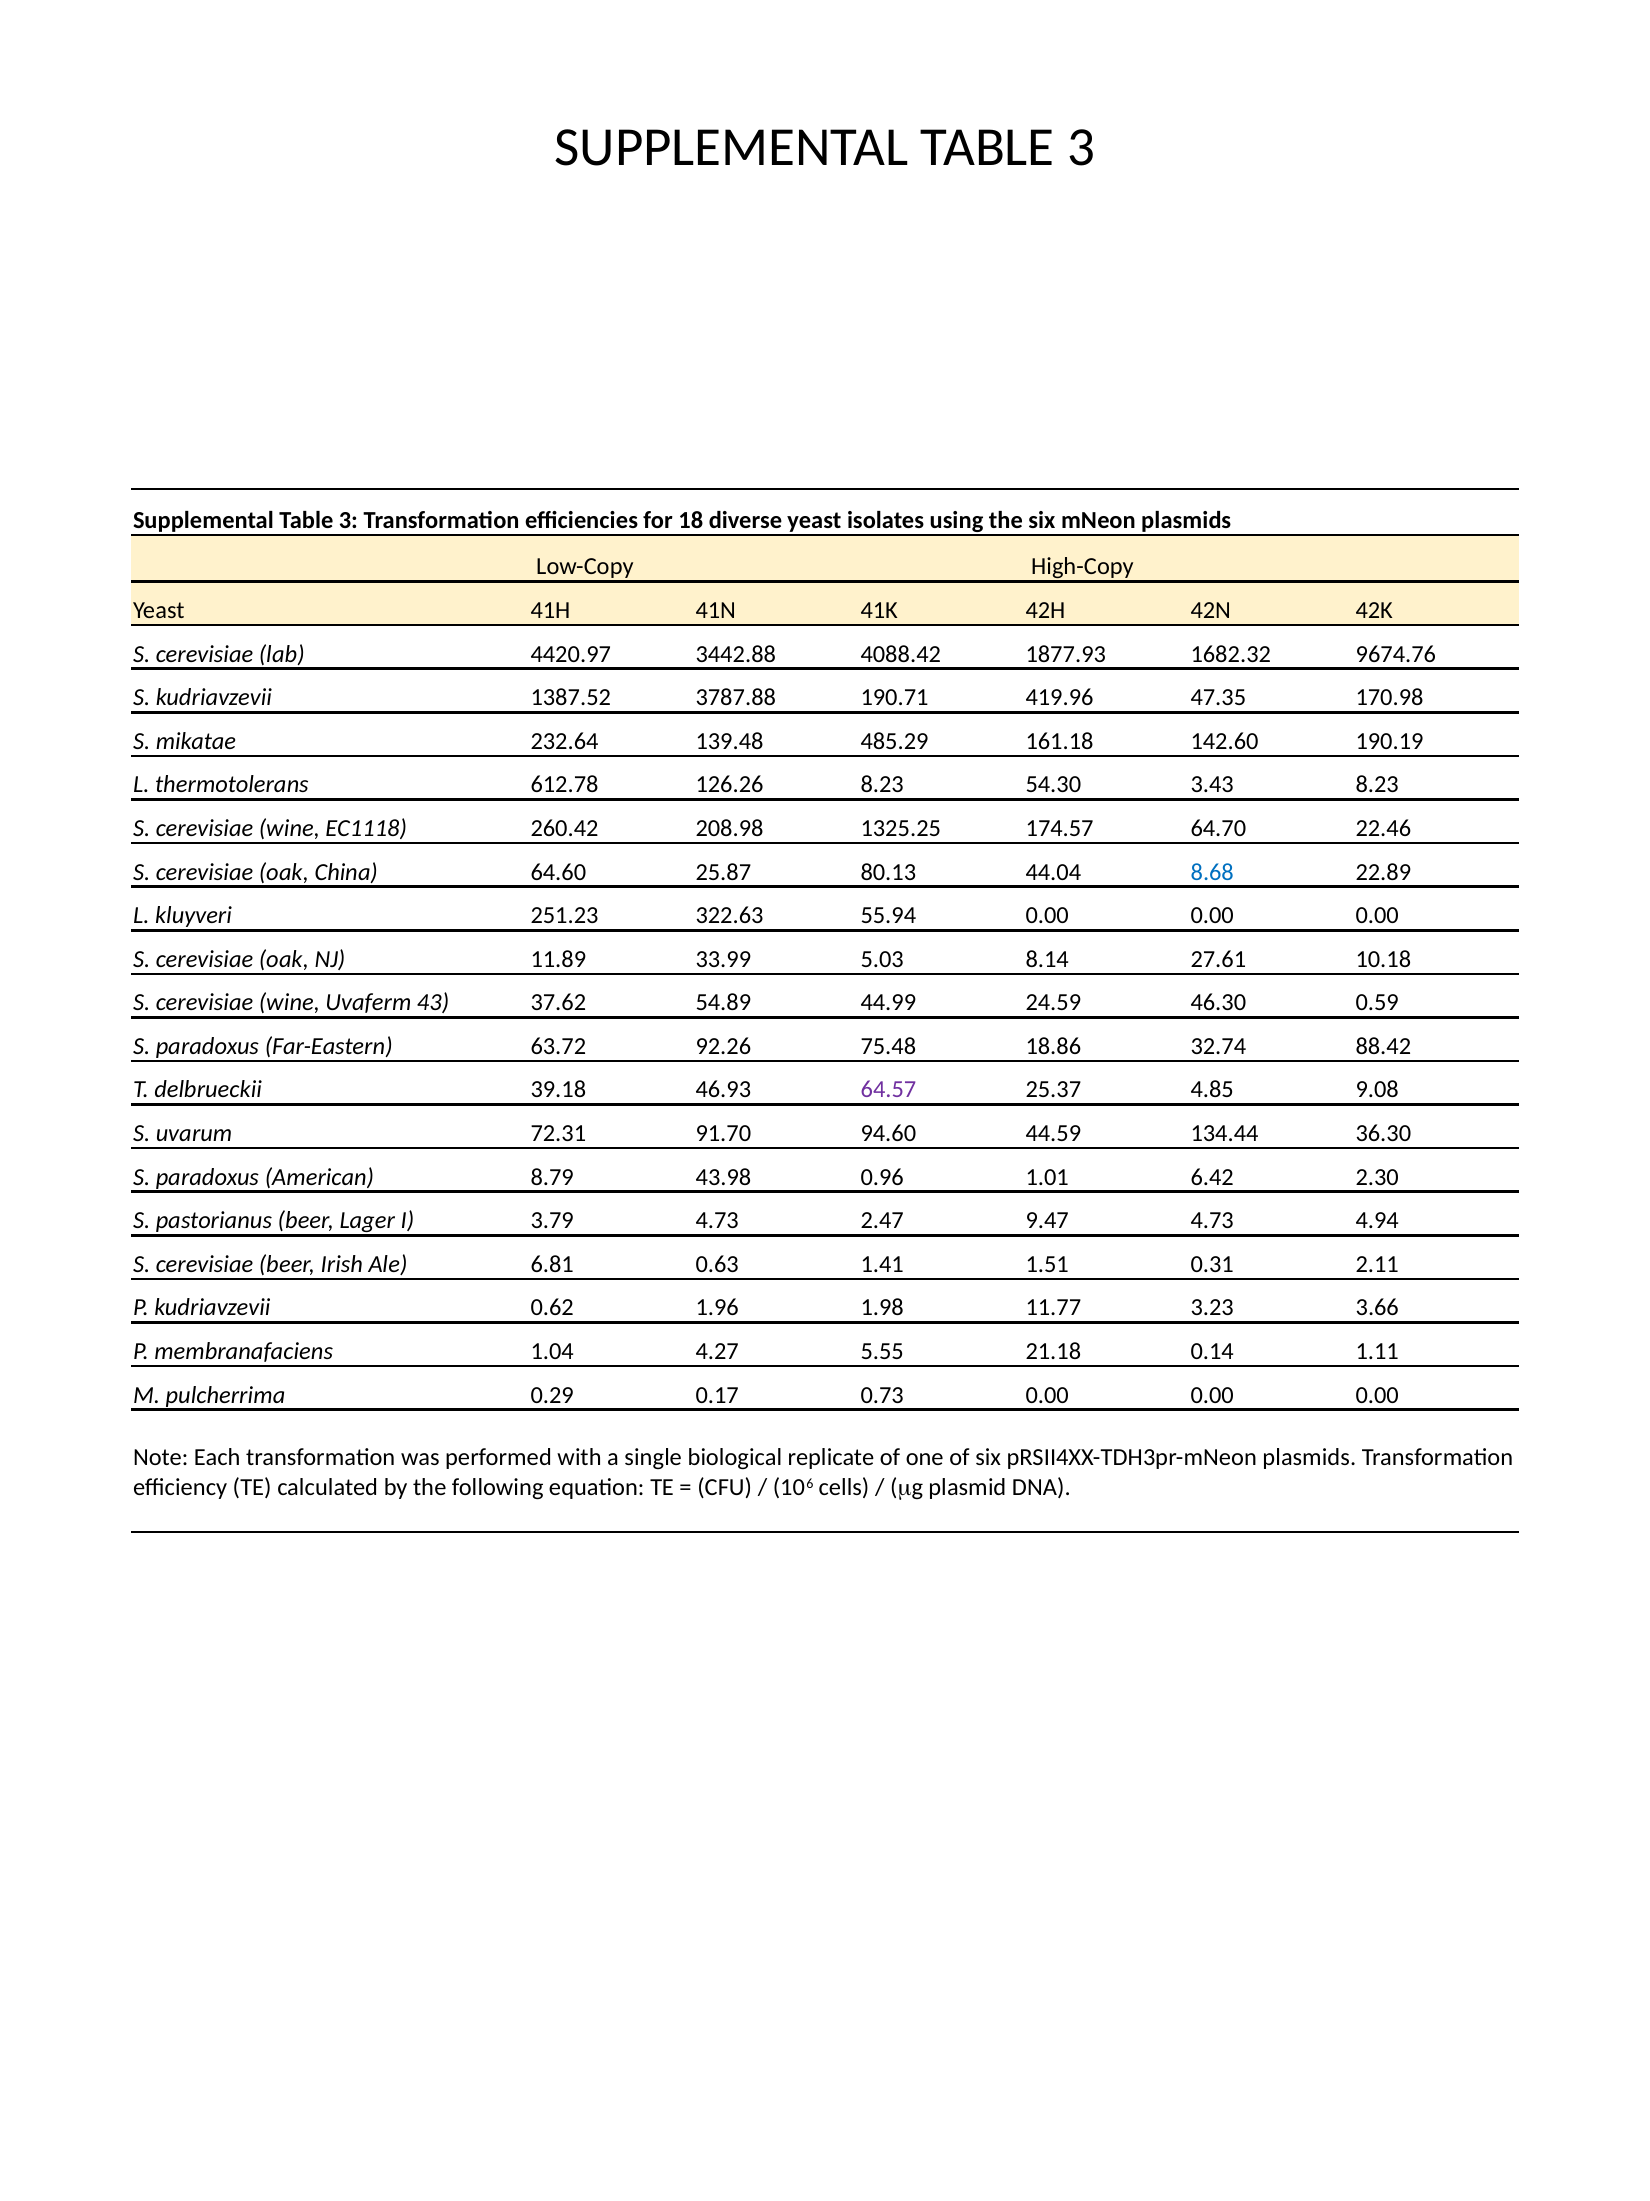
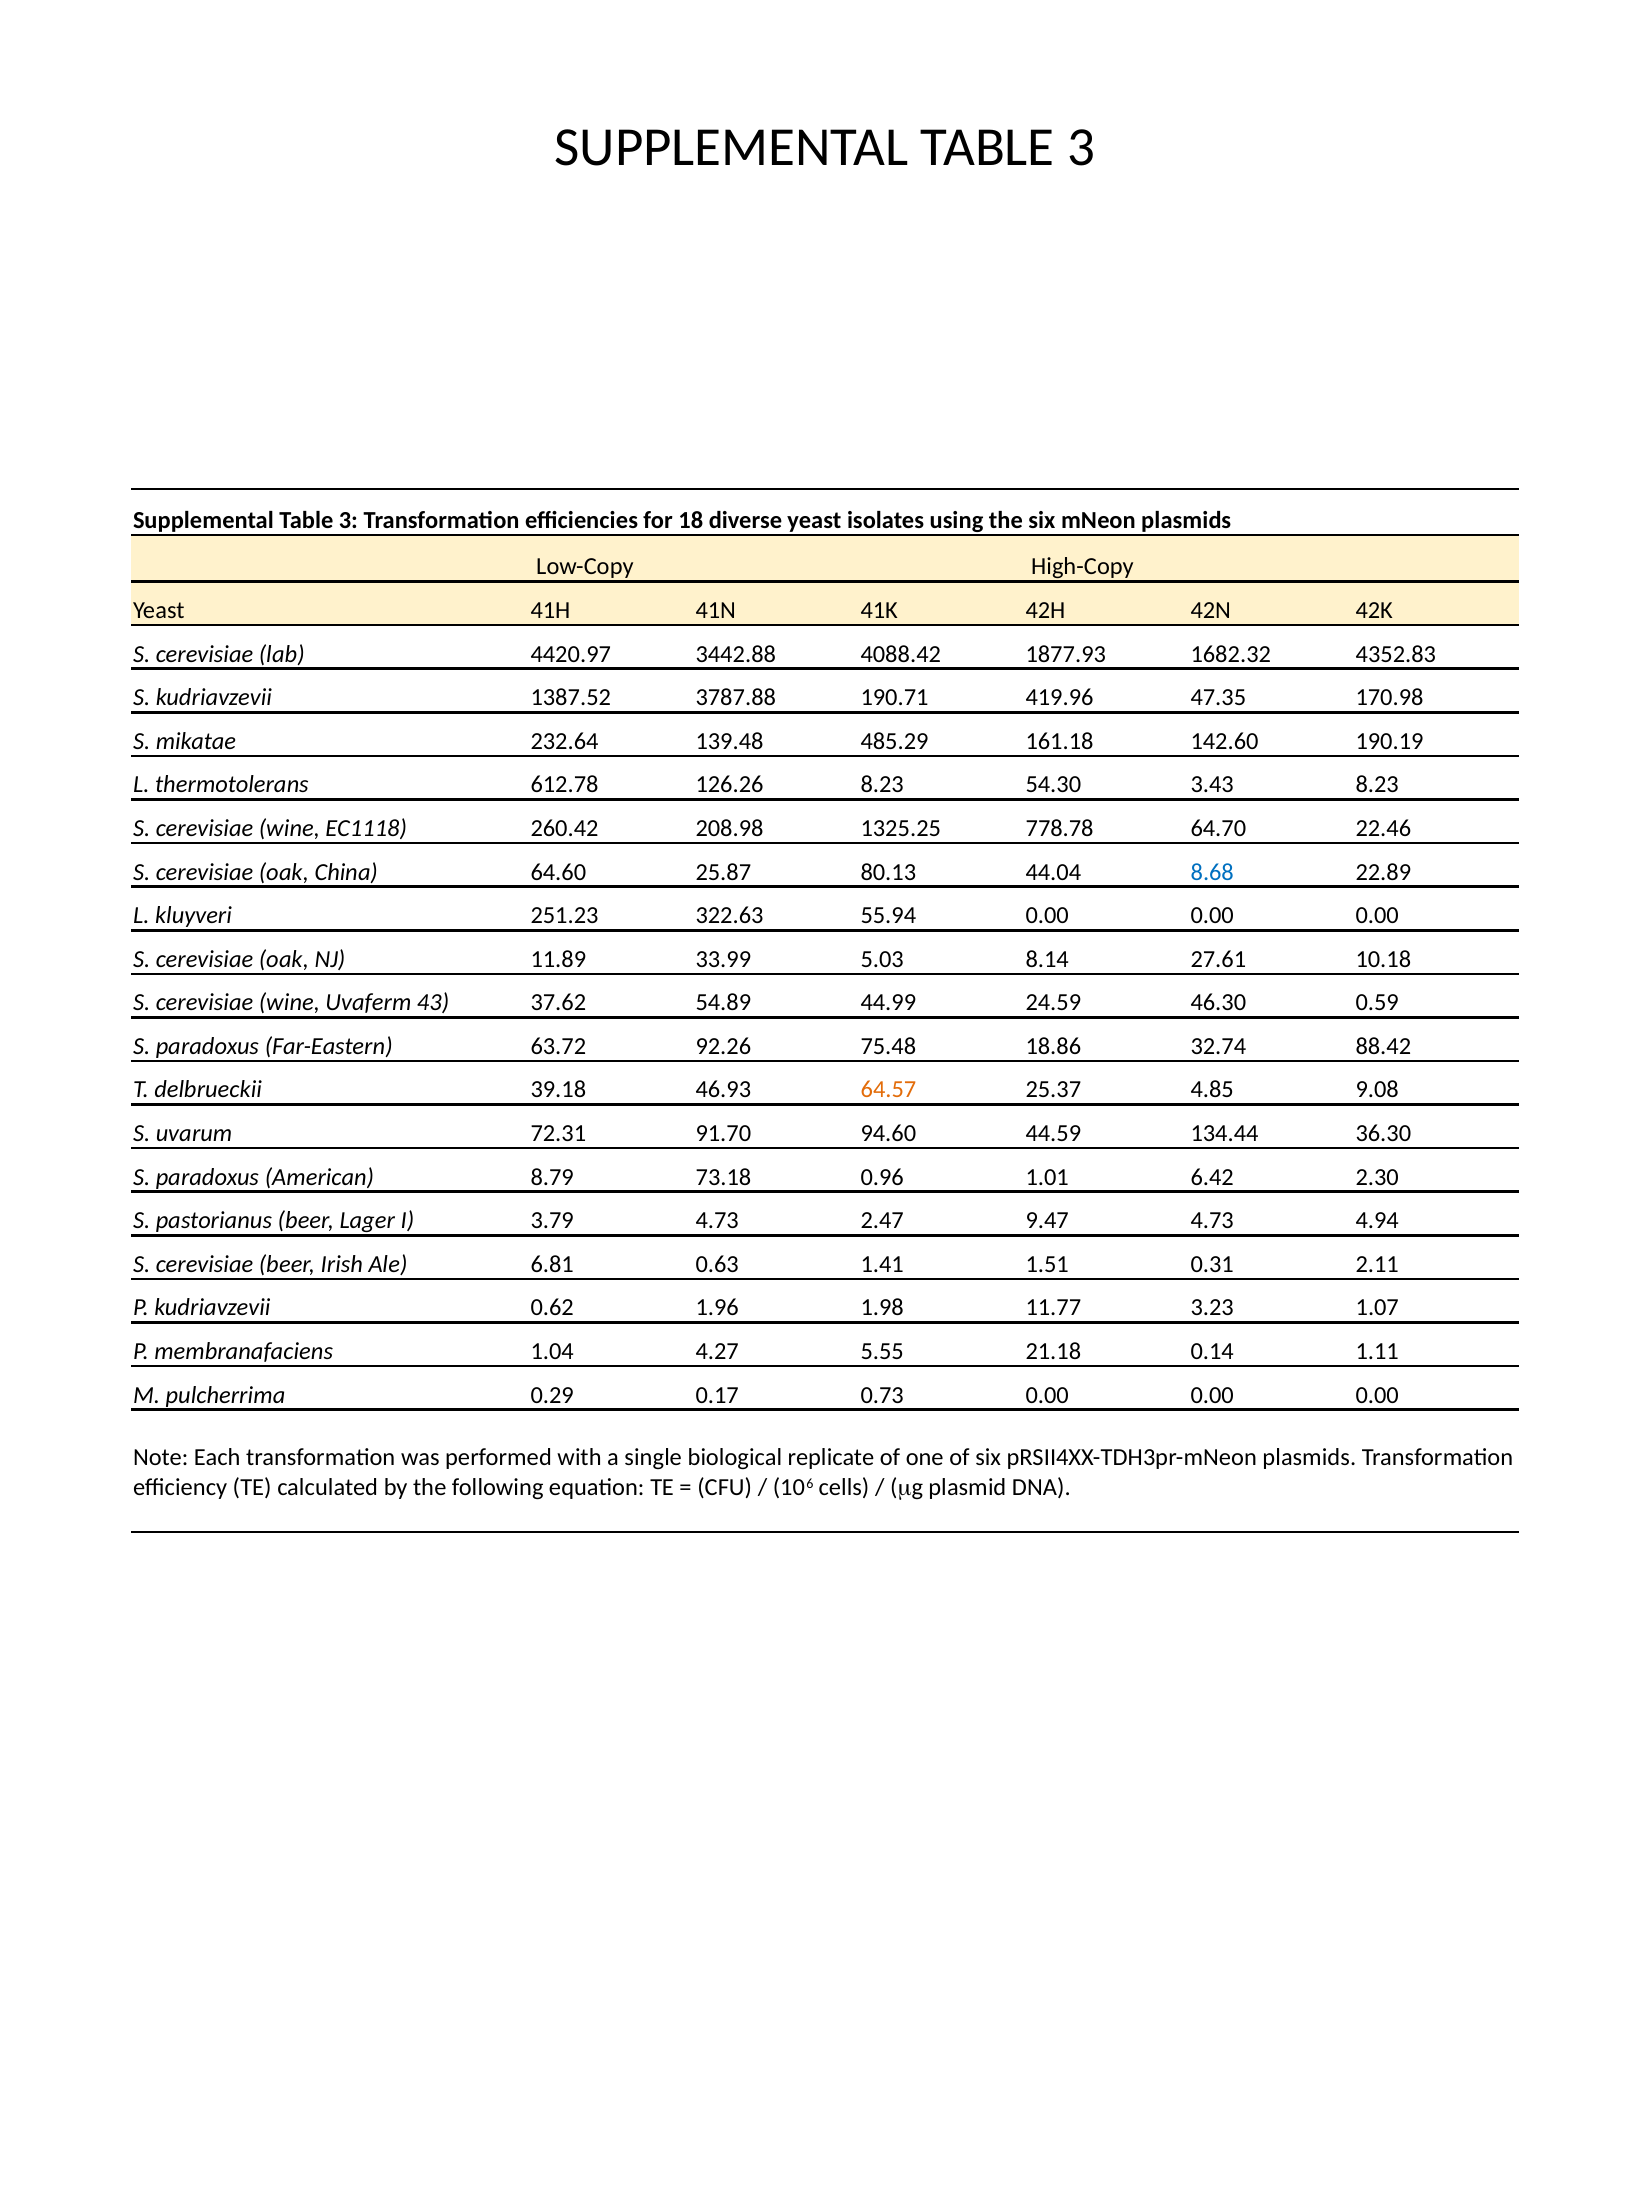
9674.76: 9674.76 -> 4352.83
174.57: 174.57 -> 778.78
64.57 colour: purple -> orange
43.98: 43.98 -> 73.18
3.66: 3.66 -> 1.07
